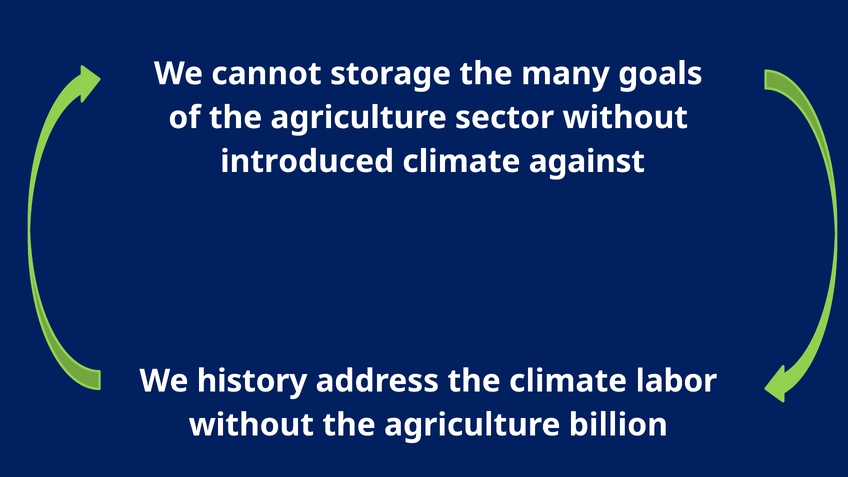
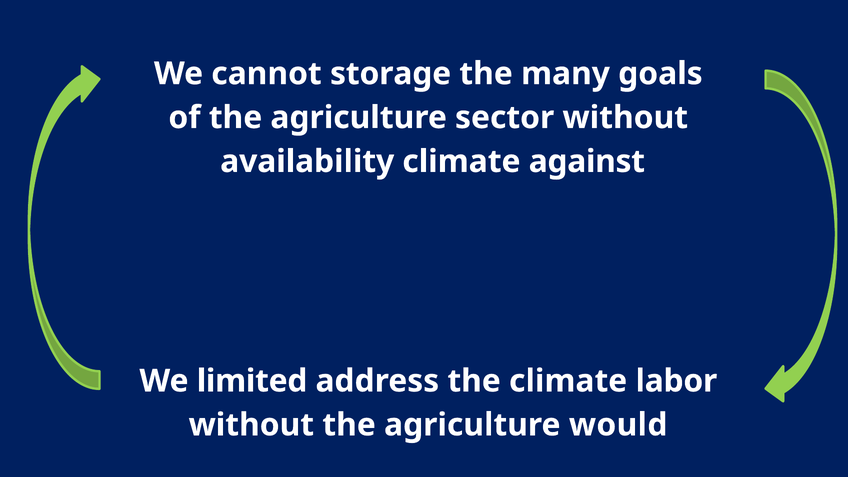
introduced: introduced -> availability
history: history -> limited
billion: billion -> would
